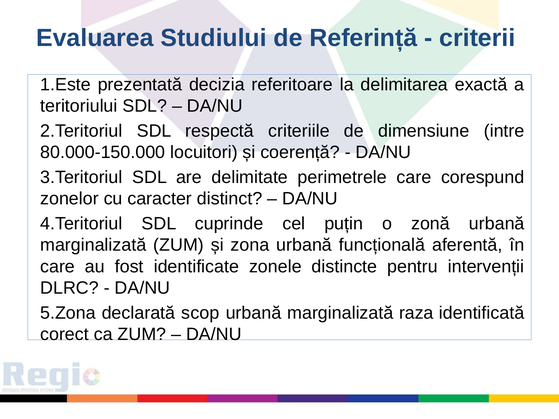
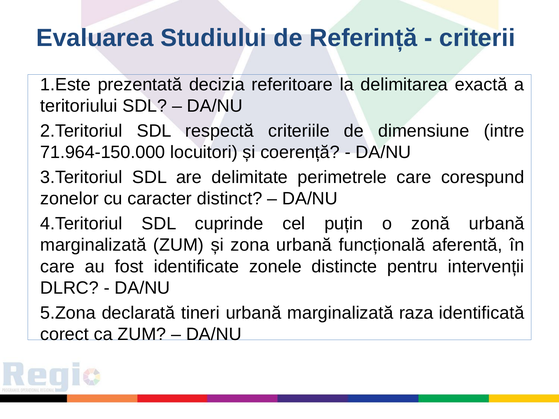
80.000-150.000: 80.000-150.000 -> 71.964-150.000
scop: scop -> tineri
